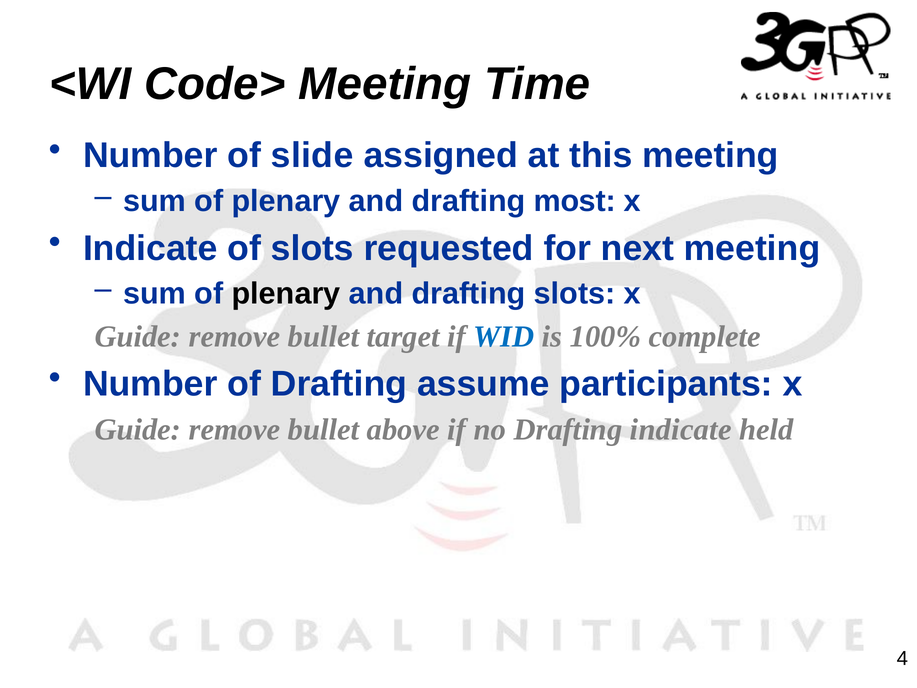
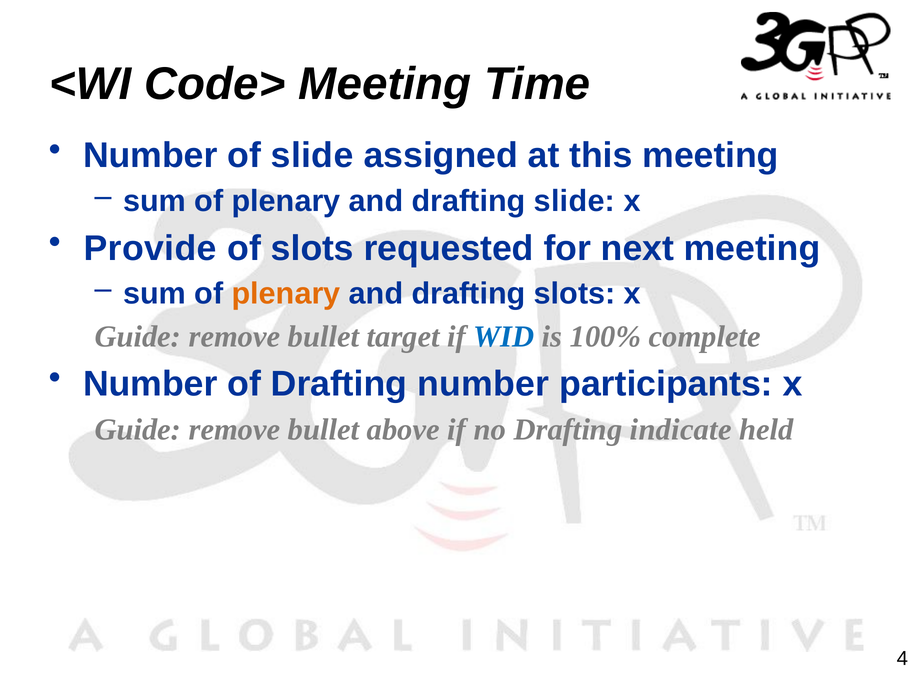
drafting most: most -> slide
Indicate at (150, 248): Indicate -> Provide
plenary at (286, 294) colour: black -> orange
Drafting assume: assume -> number
